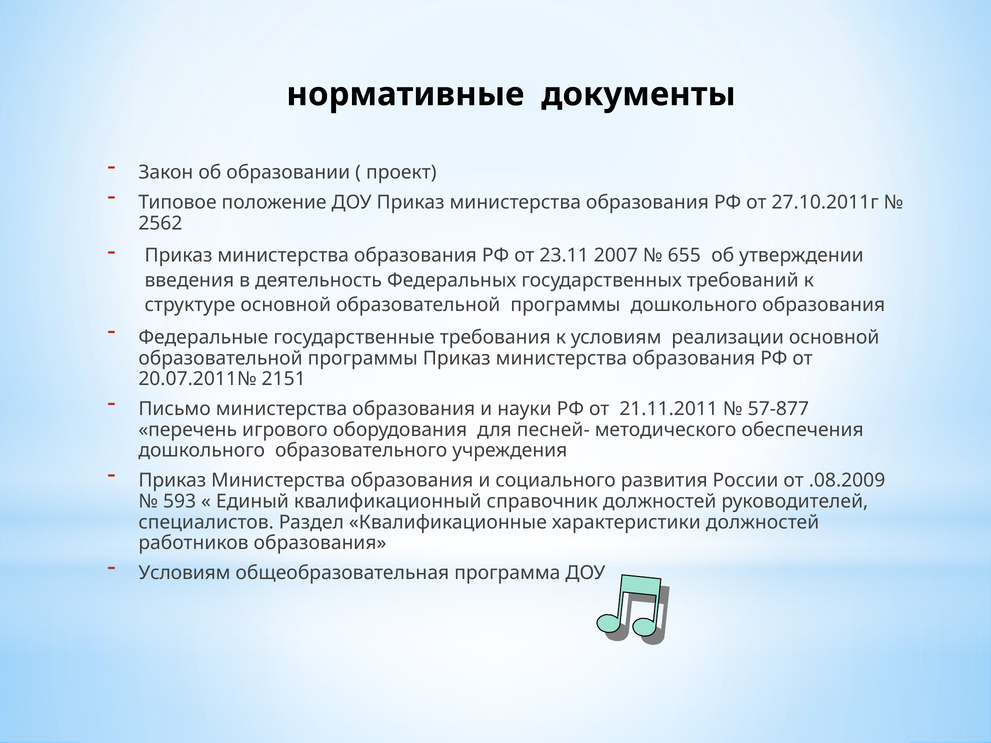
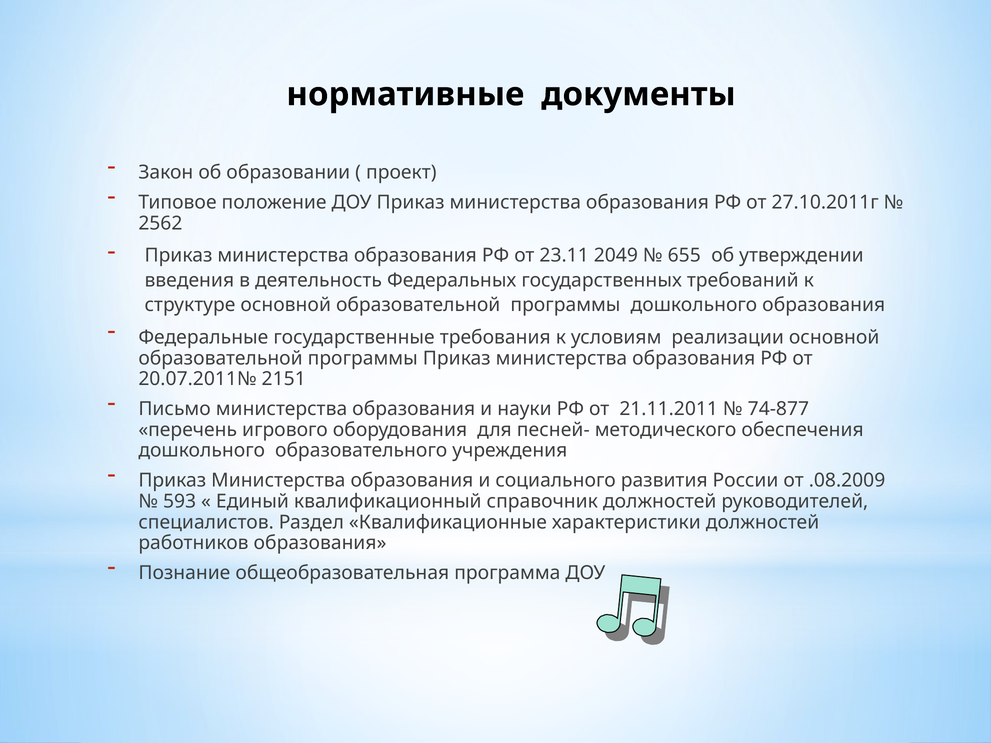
2007: 2007 -> 2049
57-877: 57-877 -> 74-877
Условиям at (184, 573): Условиям -> Познание
